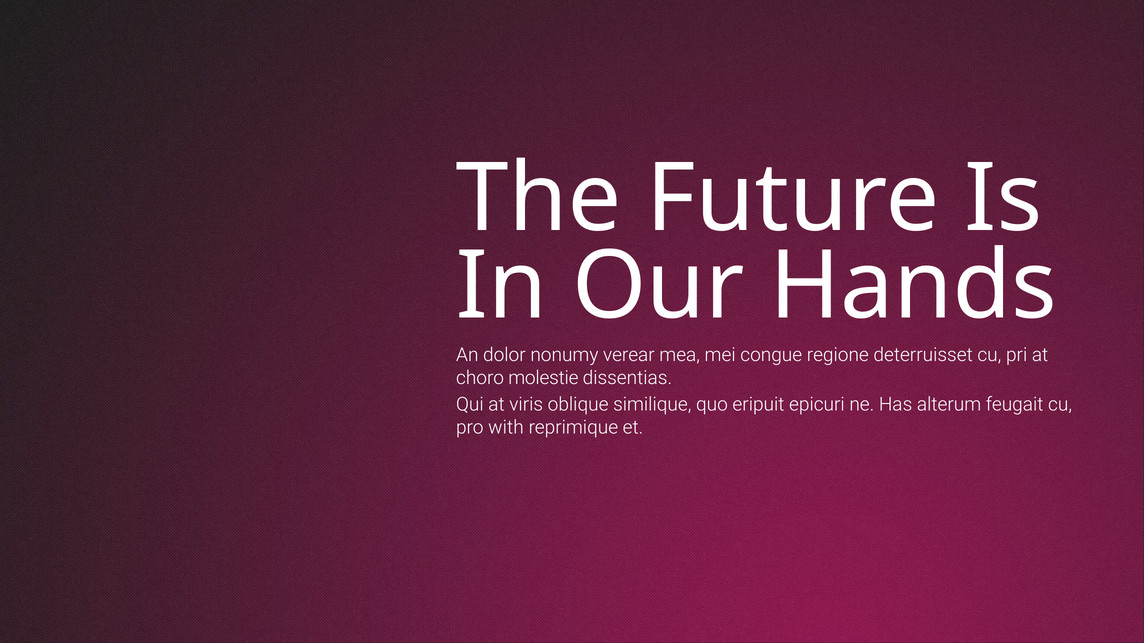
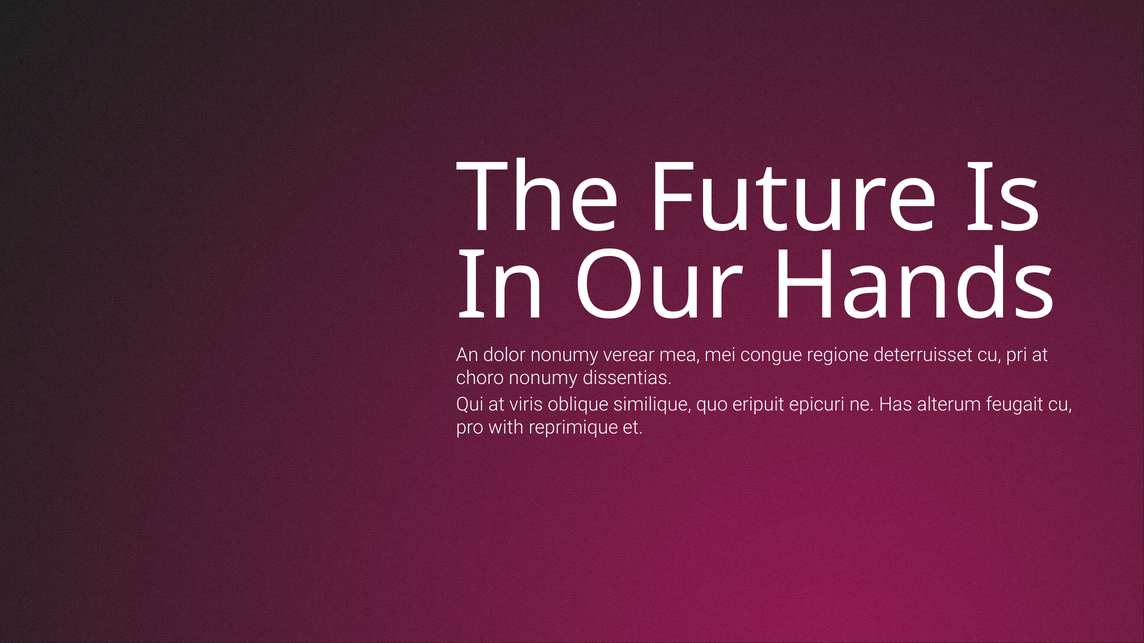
choro molestie: molestie -> nonumy
